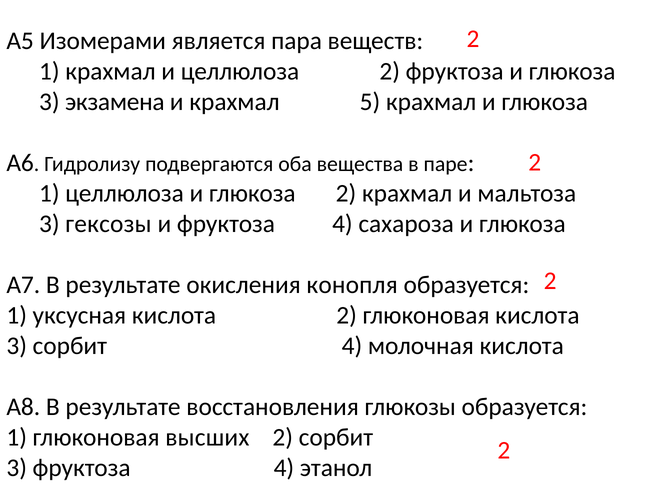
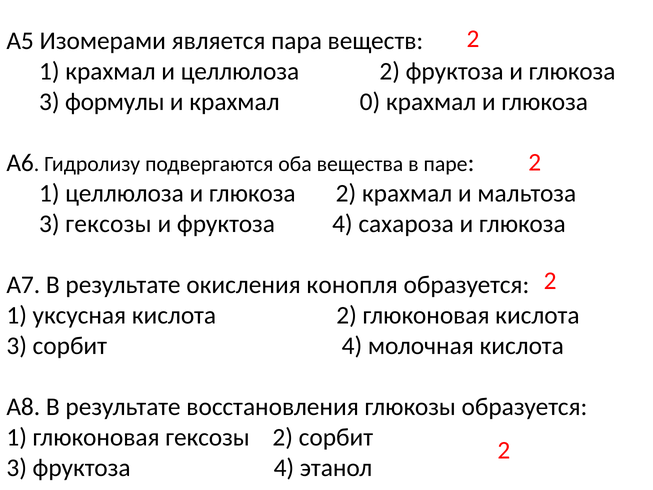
экзамена: экзамена -> формулы
5: 5 -> 0
глюконовая высших: высших -> гексозы
